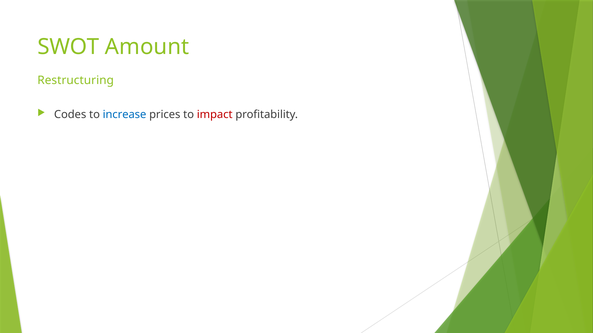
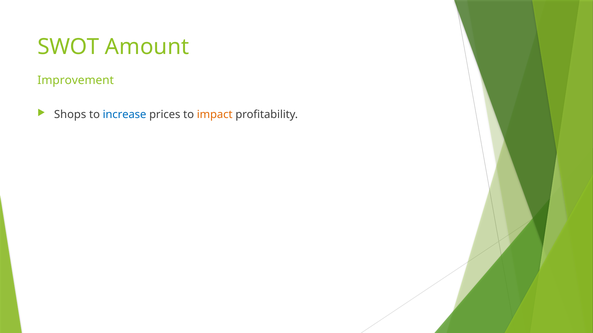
Restructuring: Restructuring -> Improvement
Codes: Codes -> Shops
impact colour: red -> orange
